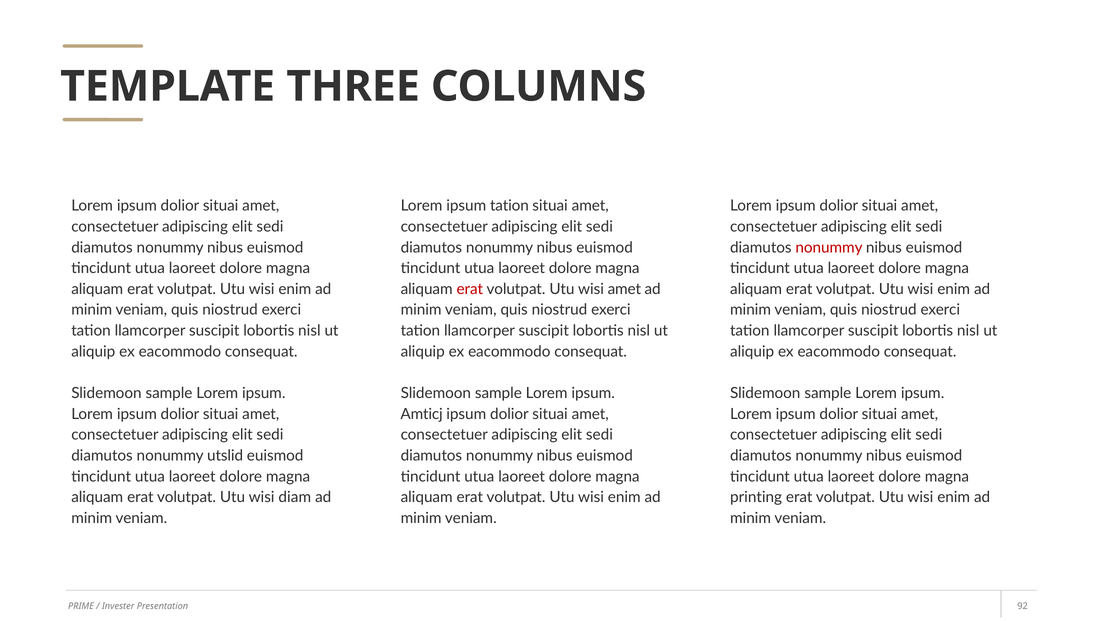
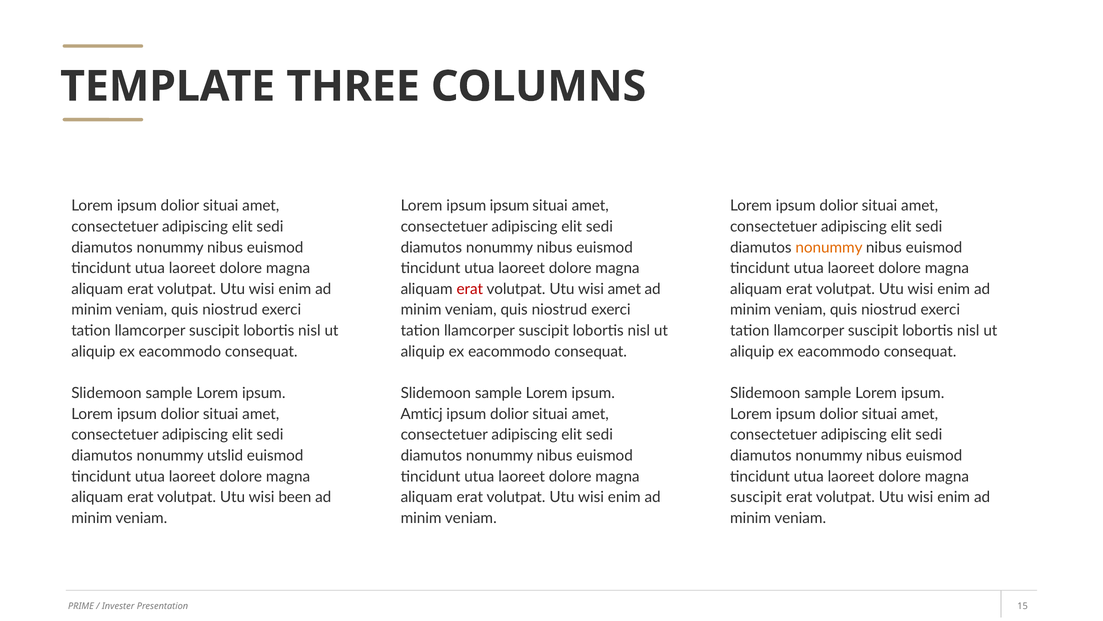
ipsum tation: tation -> ipsum
nonummy at (829, 247) colour: red -> orange
diam: diam -> been
printing at (756, 497): printing -> suscipit
92: 92 -> 15
